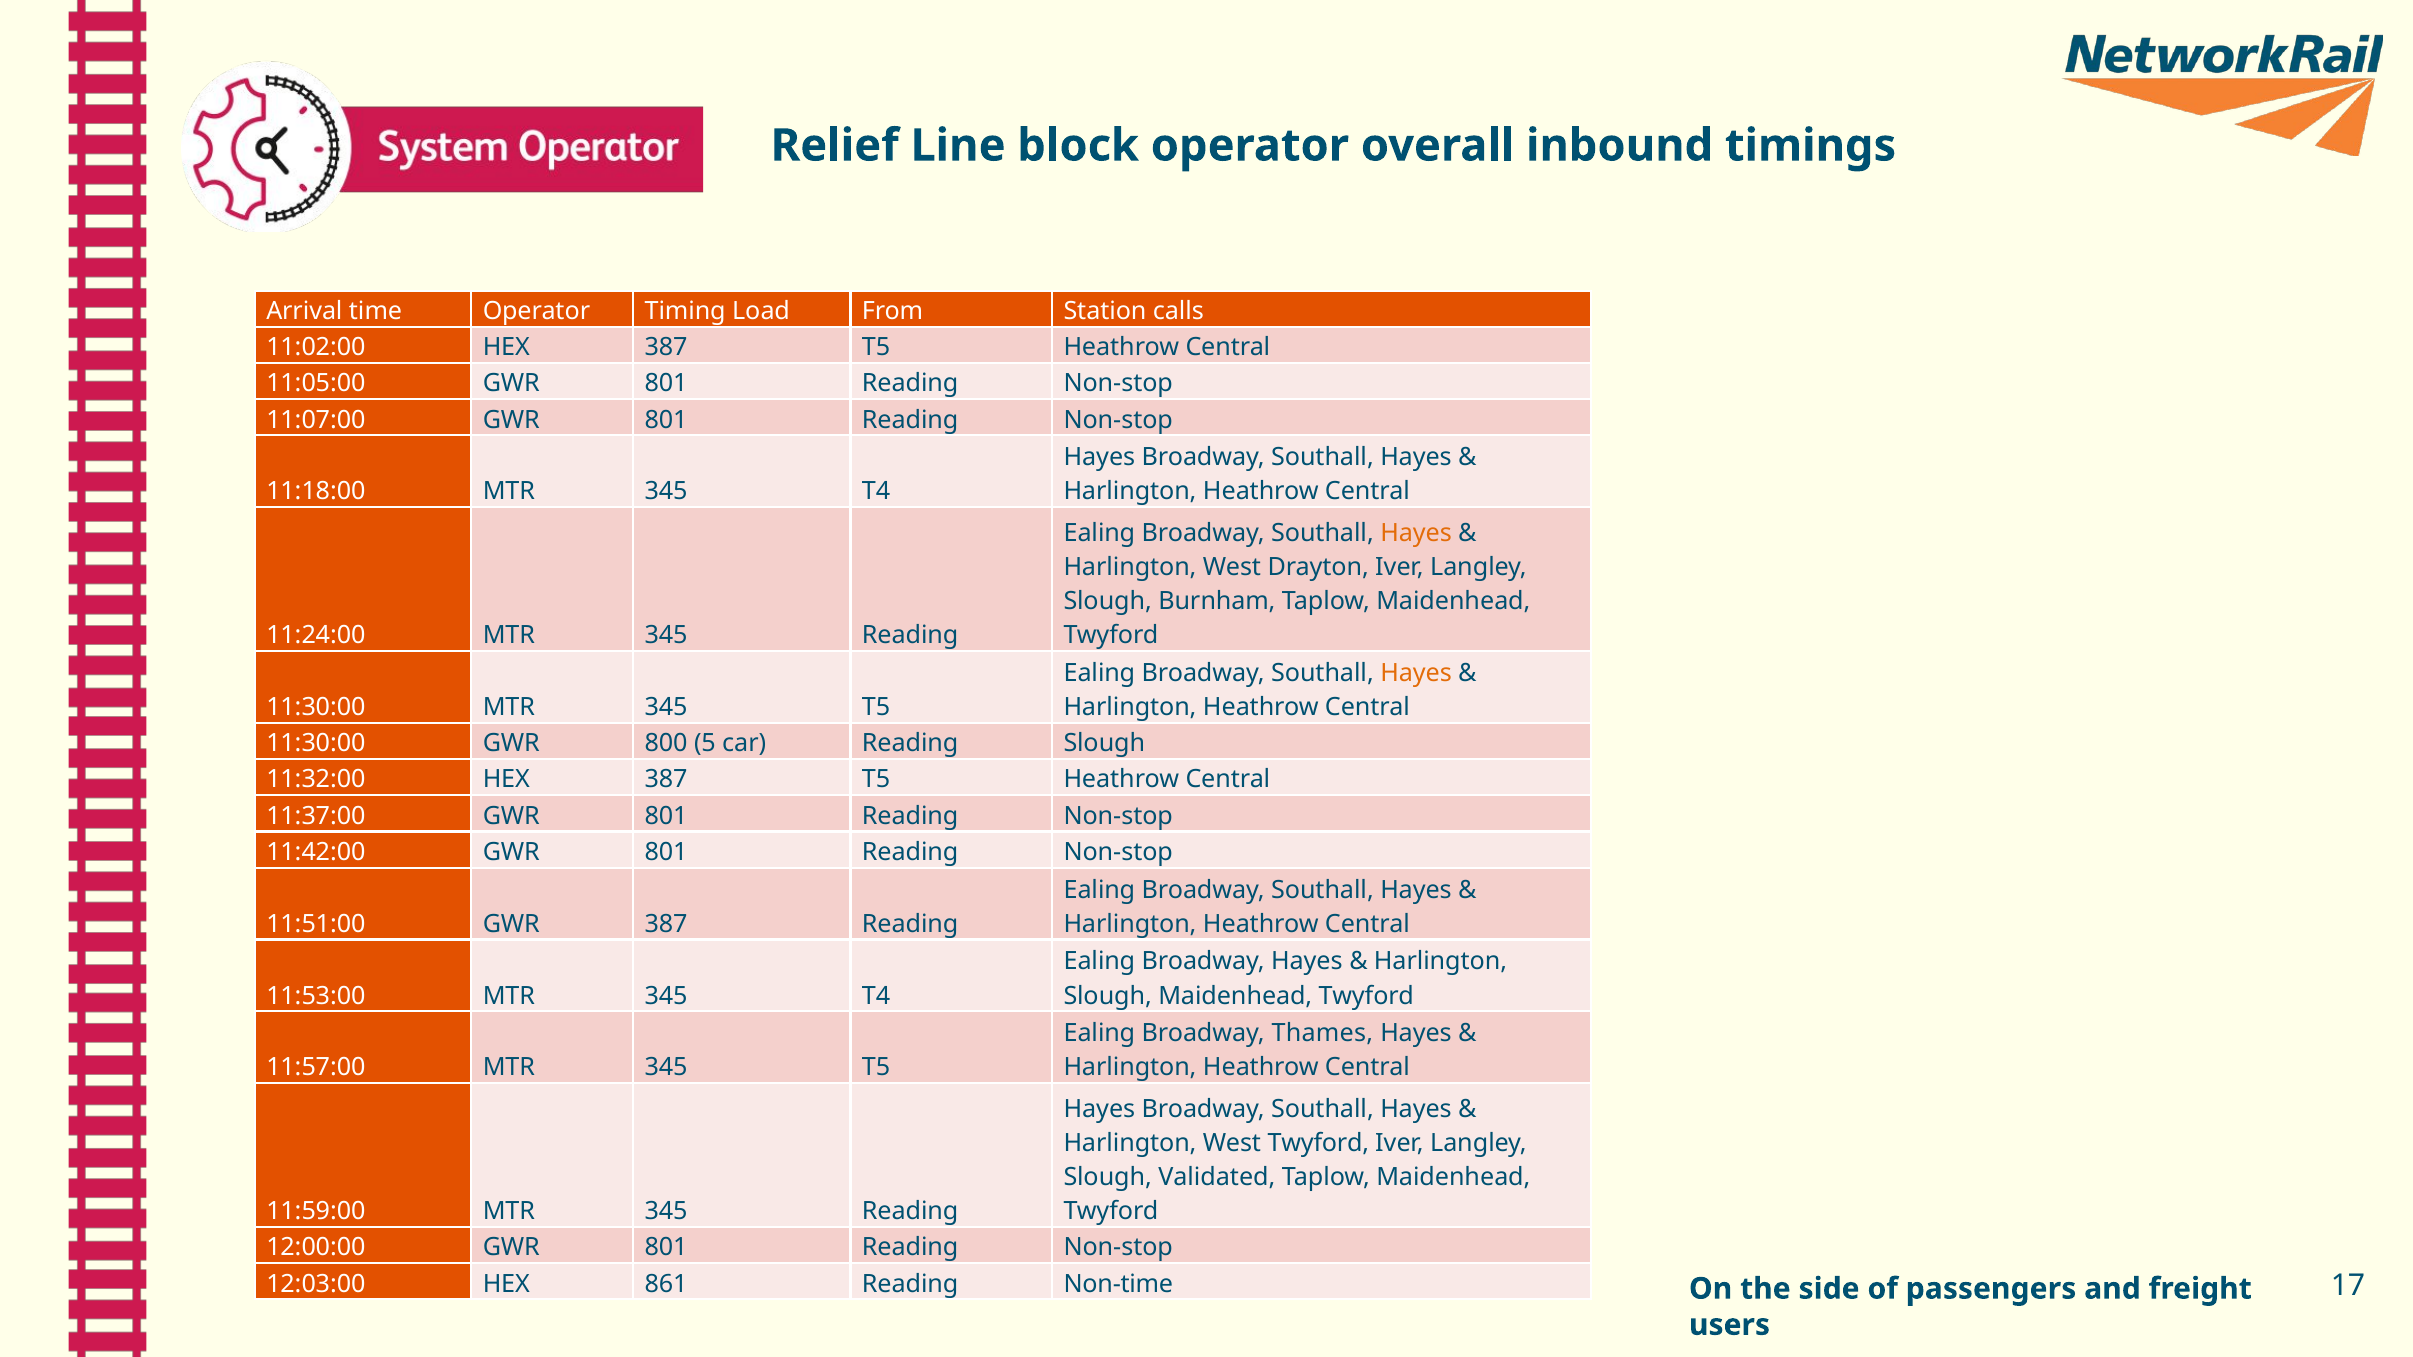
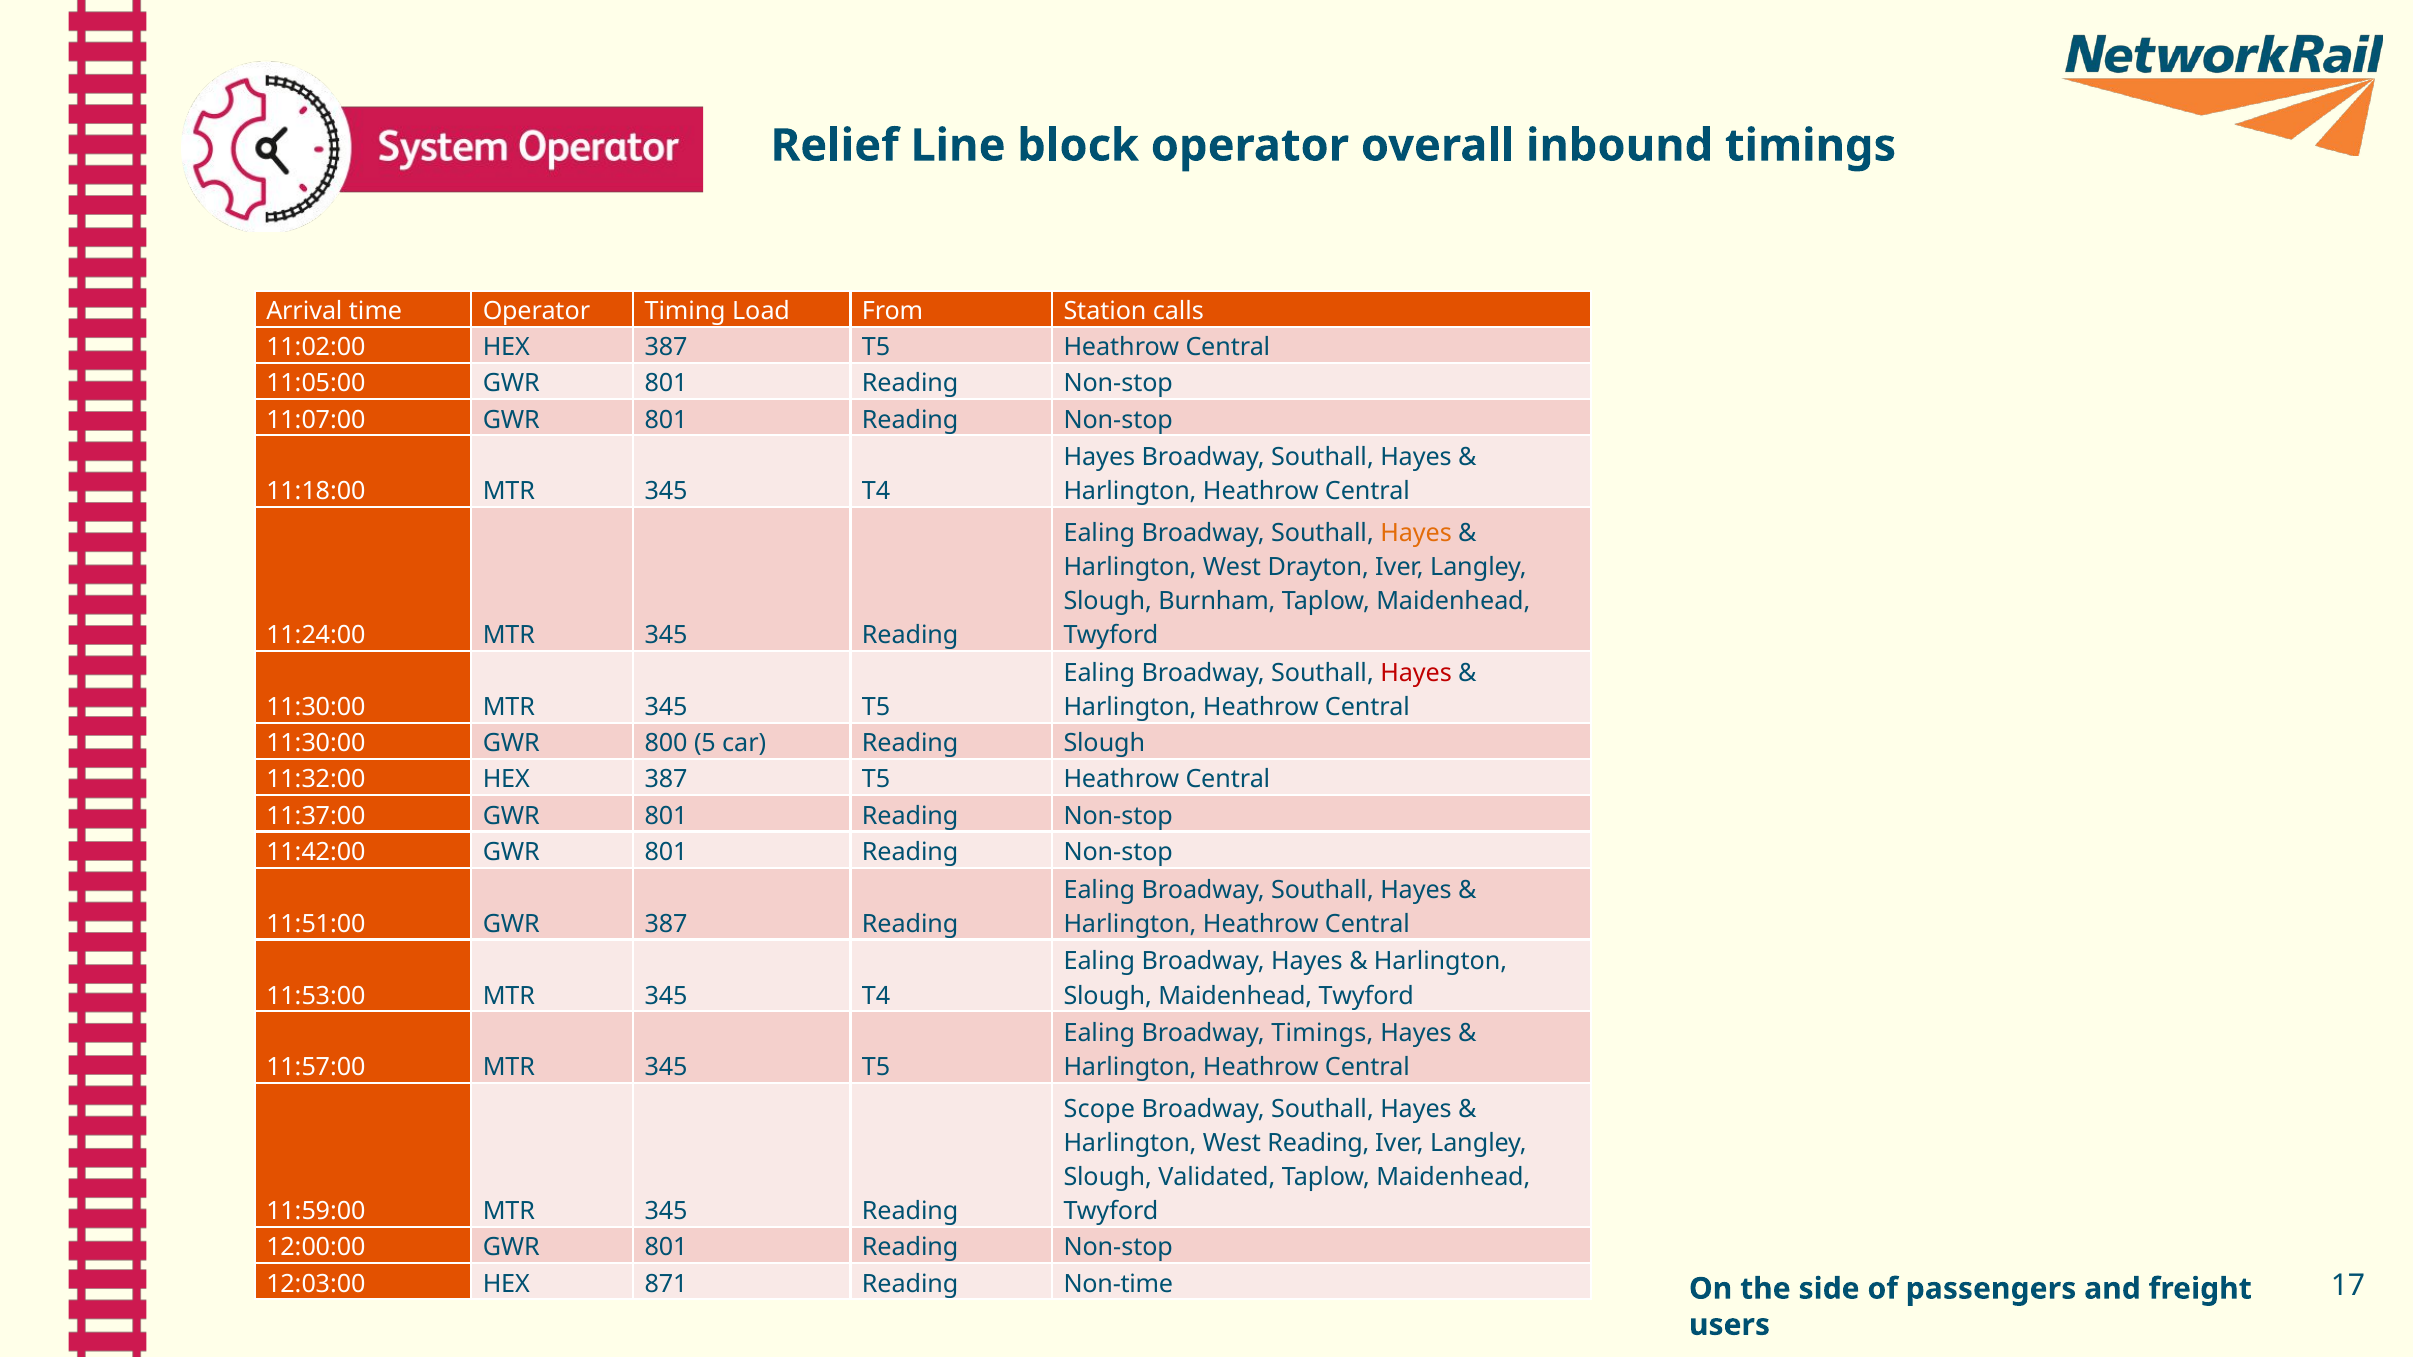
Hayes at (1416, 673) colour: orange -> red
Broadway Thames: Thames -> Timings
Hayes at (1099, 1109): Hayes -> Scope
West Twyford: Twyford -> Reading
861: 861 -> 871
